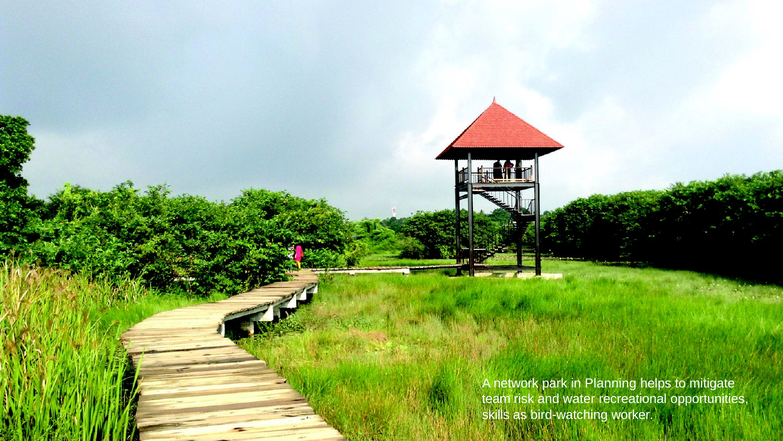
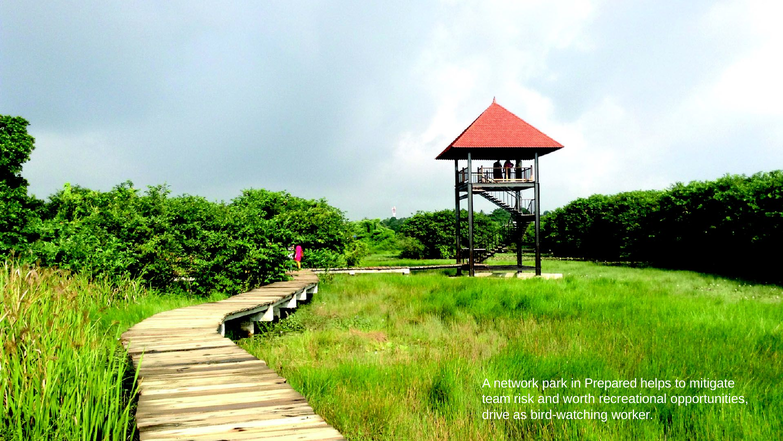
Planning: Planning -> Prepared
water: water -> worth
skills: skills -> drive
